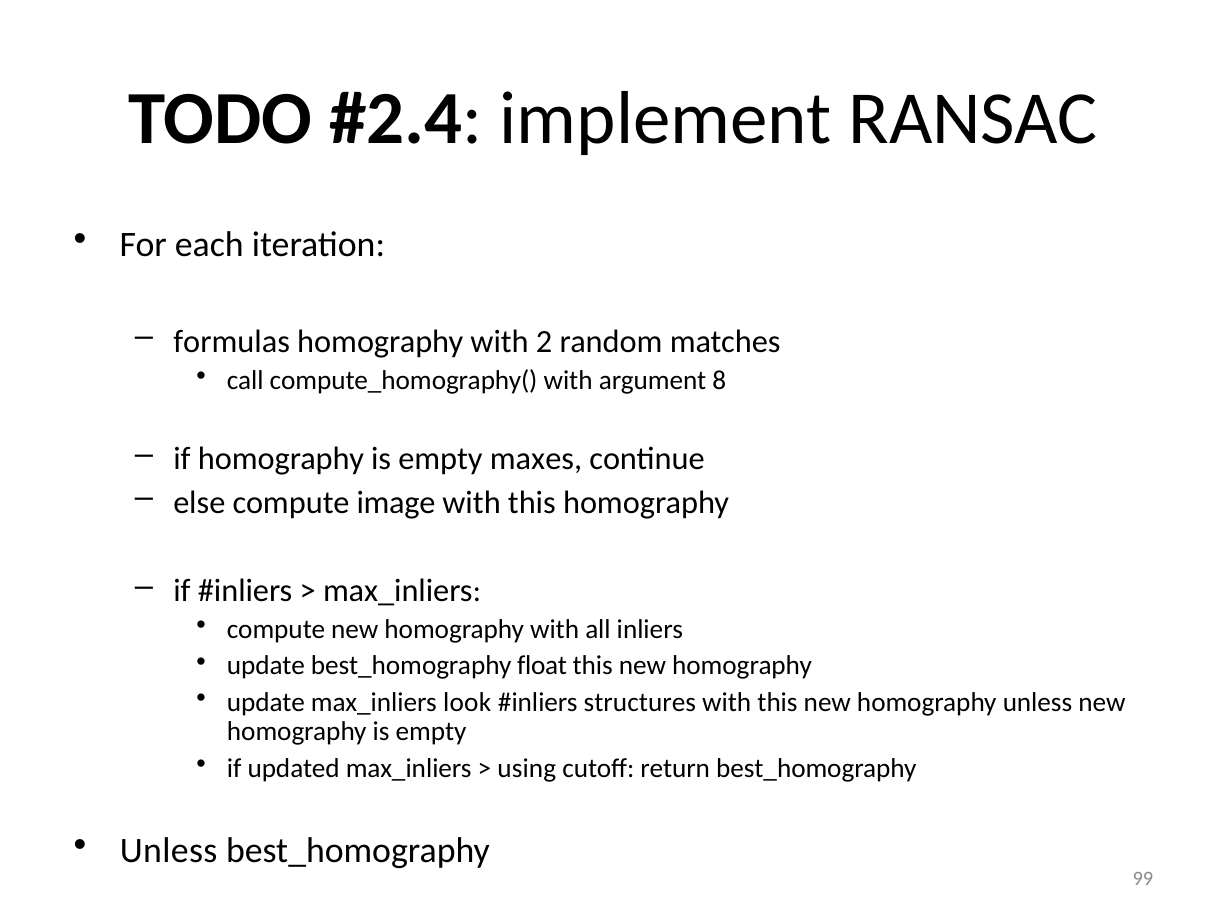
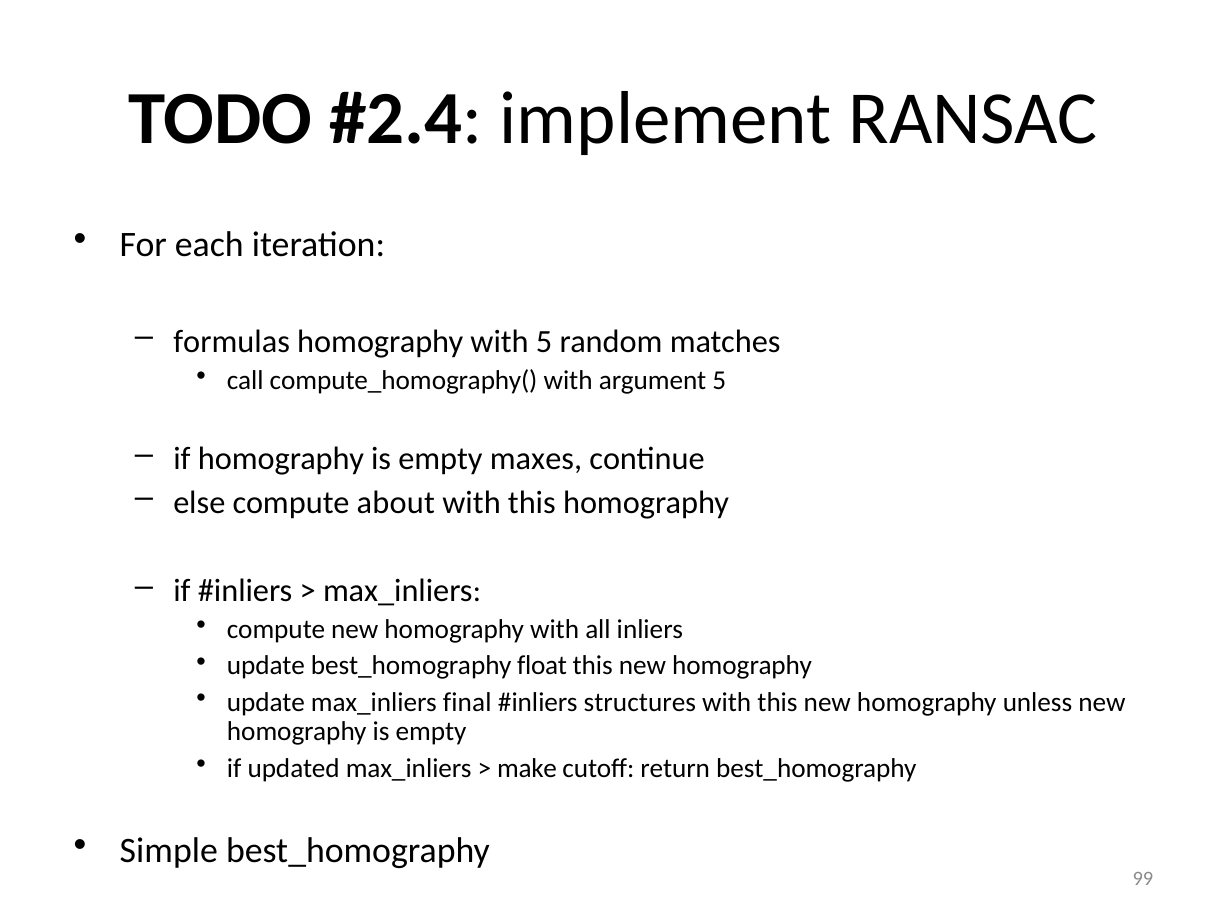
with 2: 2 -> 5
argument 8: 8 -> 5
image: image -> about
look: look -> final
using: using -> make
Unless at (169, 851): Unless -> Simple
